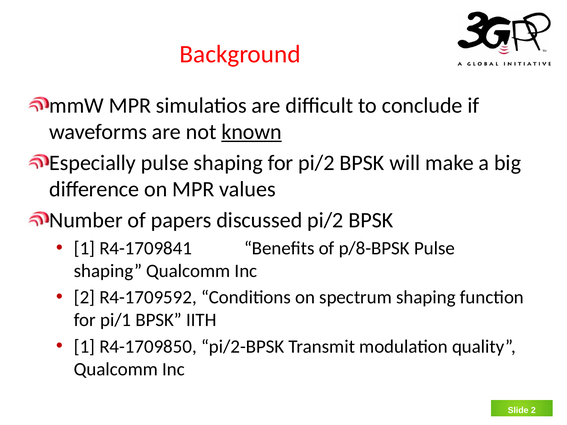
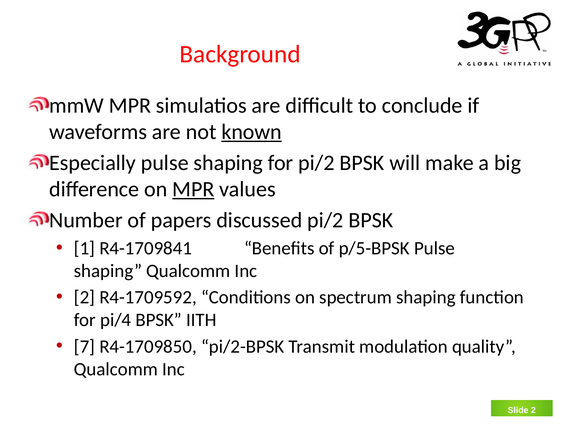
MPR at (193, 189) underline: none -> present
p/8-BPSK: p/8-BPSK -> p/5-BPSK
pi/1: pi/1 -> pi/4
1 at (85, 347): 1 -> 7
